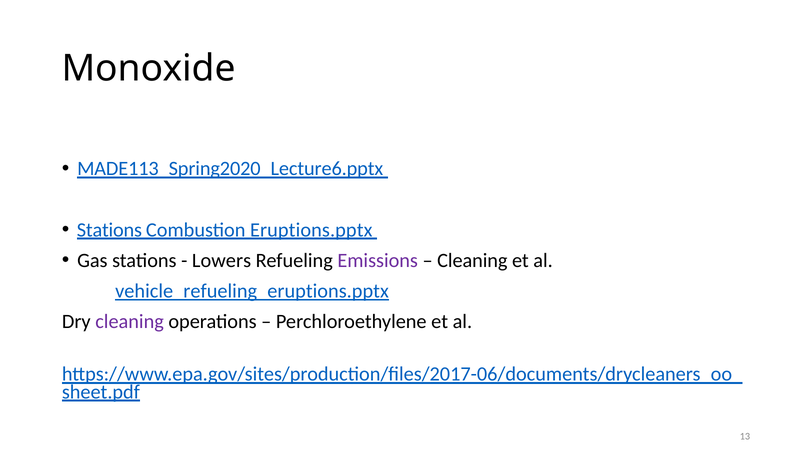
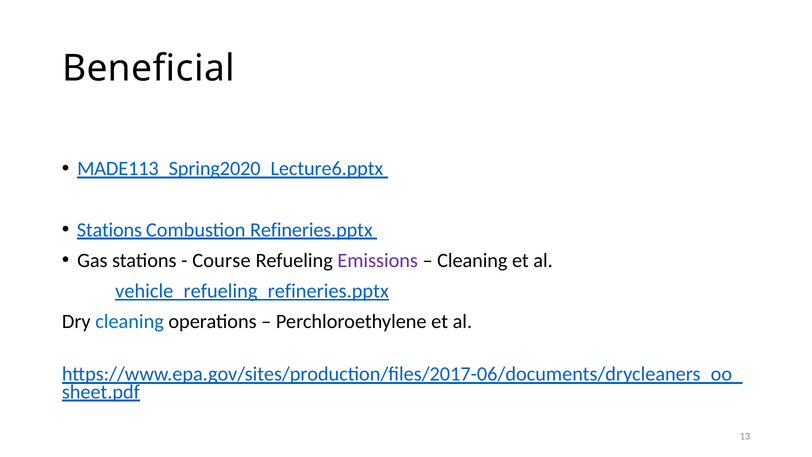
Monoxide: Monoxide -> Beneficial
Eruptions.pptx: Eruptions.pptx -> Refineries.pptx
Lowers: Lowers -> Course
vehicle_refueling_eruptions.pptx: vehicle_refueling_eruptions.pptx -> vehicle_refueling_refineries.pptx
cleaning at (130, 321) colour: purple -> blue
